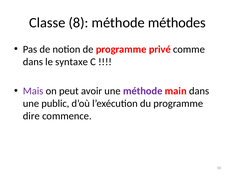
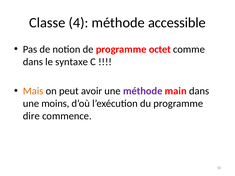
8: 8 -> 4
méthodes: méthodes -> accessible
privé: privé -> octet
Mais colour: purple -> orange
public: public -> moins
